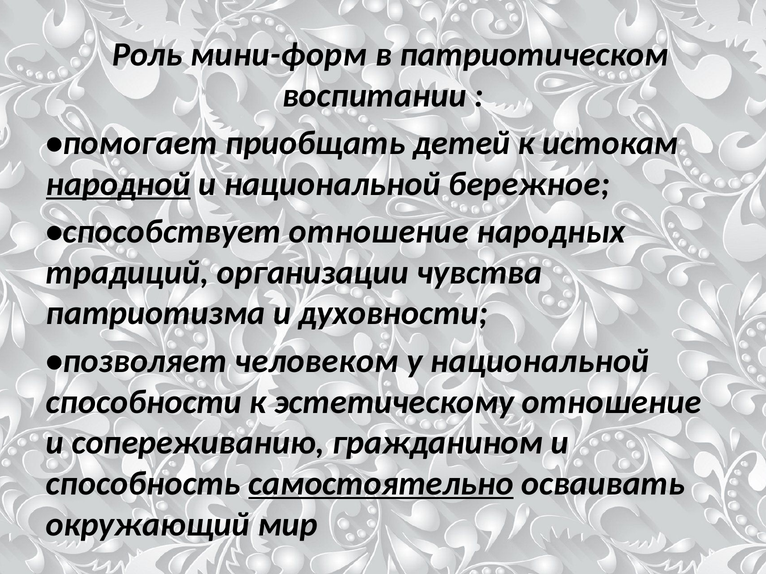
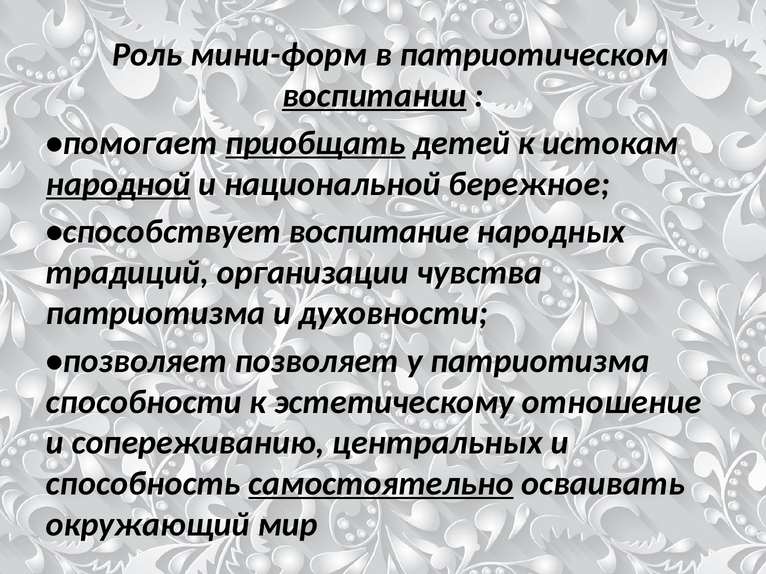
воспитании underline: none -> present
приобщать underline: none -> present
способствует отношение: отношение -> воспитание
позволяет человеком: человеком -> позволяет
у национальной: национальной -> патриотизма
гражданином: гражданином -> центральных
